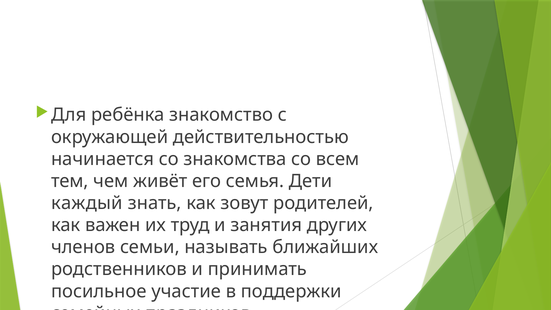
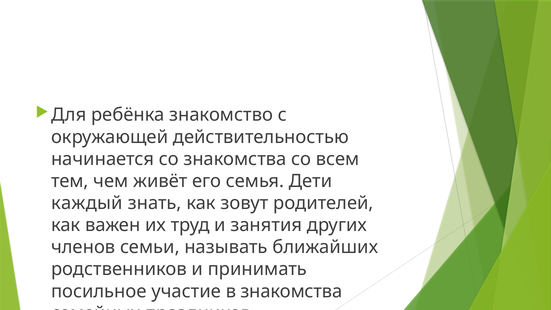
в поддержки: поддержки -> знакомства
